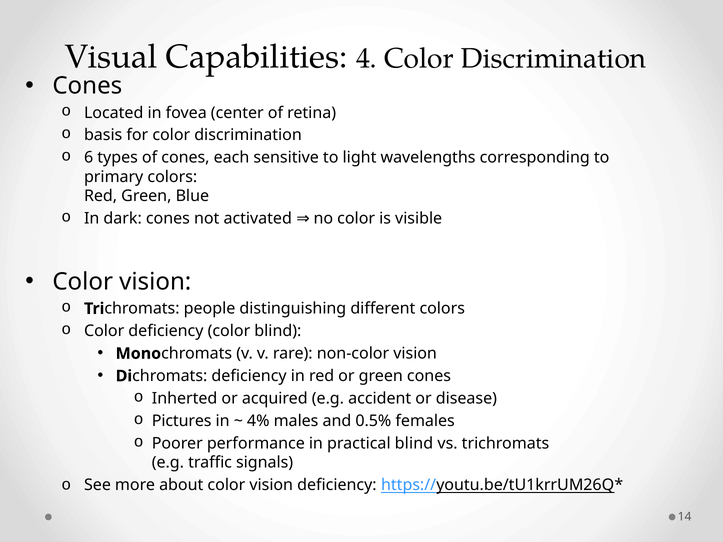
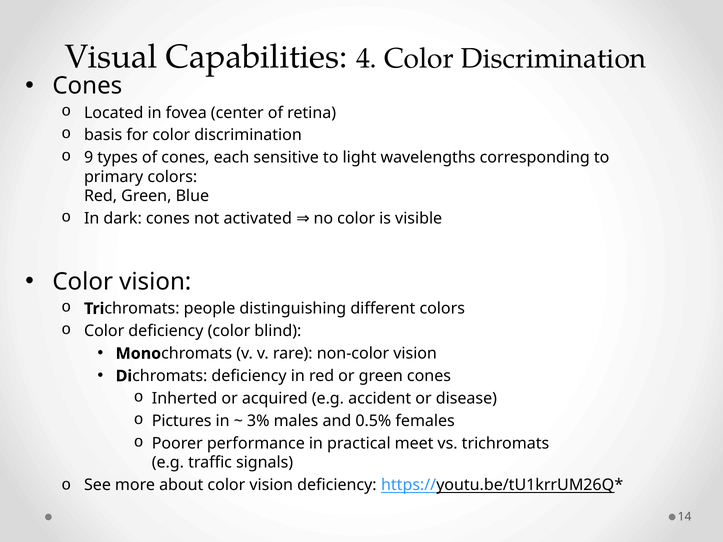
6: 6 -> 9
4%: 4% -> 3%
practical blind: blind -> meet
